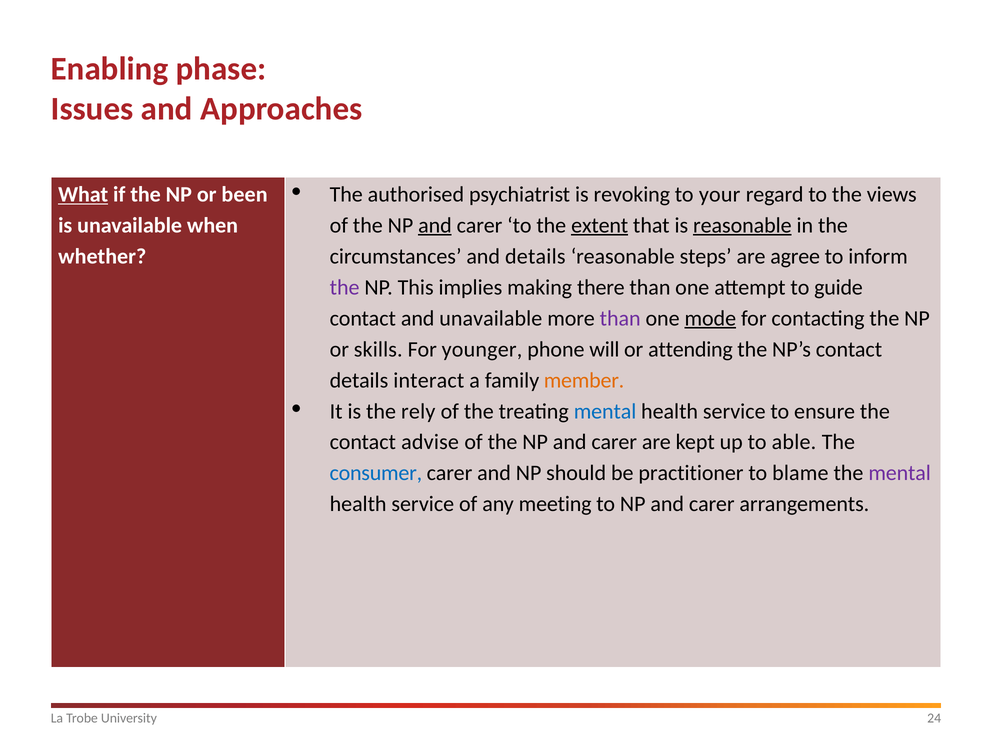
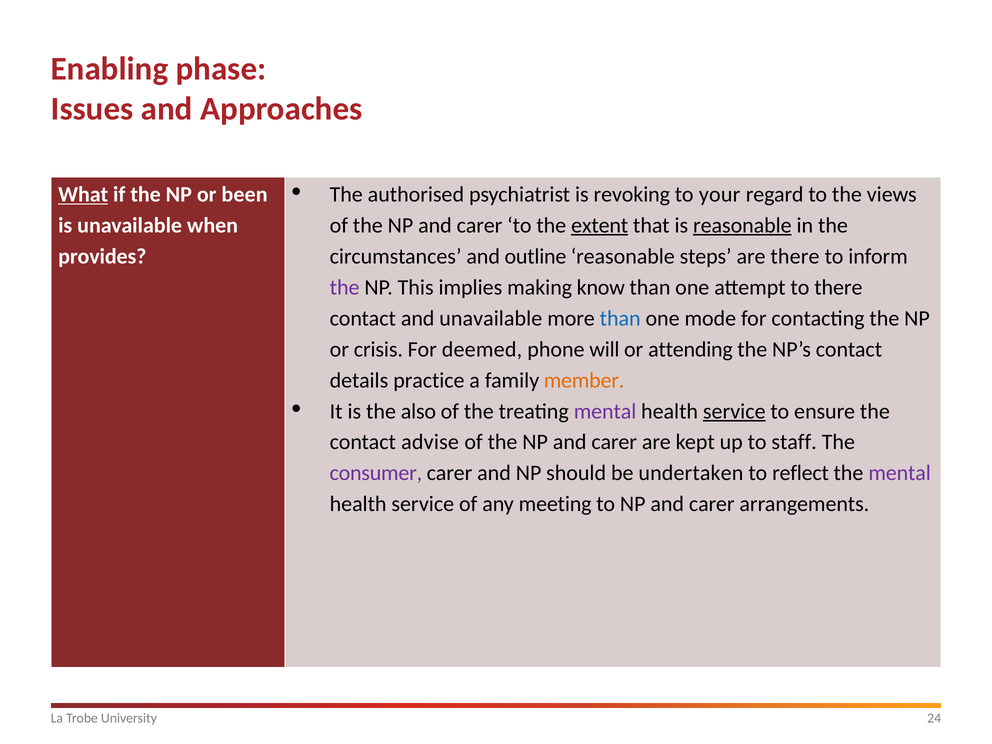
and at (435, 225) underline: present -> none
whether: whether -> provides
and details: details -> outline
are agree: agree -> there
there: there -> know
to guide: guide -> there
than at (620, 318) colour: purple -> blue
mode underline: present -> none
skills: skills -> crisis
younger: younger -> deemed
interact: interact -> practice
rely: rely -> also
mental at (605, 411) colour: blue -> purple
service at (734, 411) underline: none -> present
able: able -> staff
consumer colour: blue -> purple
practitioner: practitioner -> undertaken
blame: blame -> reflect
